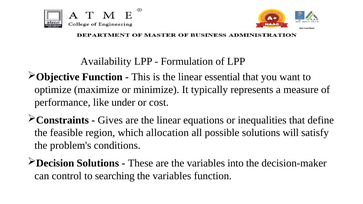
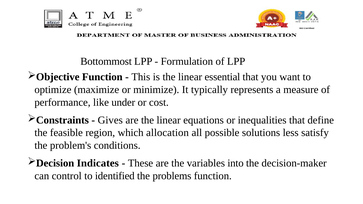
Availability: Availability -> Bottommost
will: will -> less
Solutions at (98, 163): Solutions -> Indicates
searching: searching -> identified
variables at (172, 176): variables -> problems
